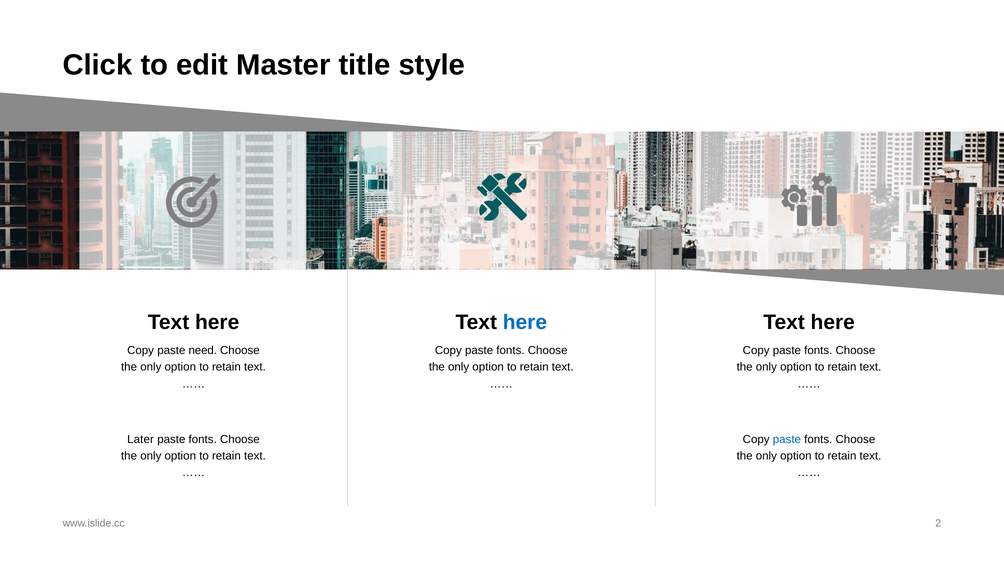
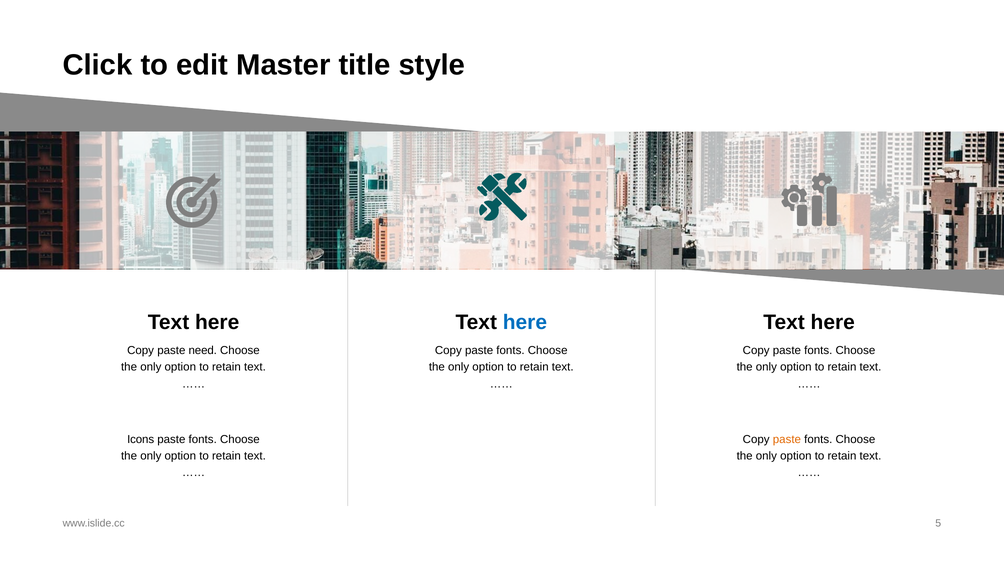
Later: Later -> Icons
paste at (787, 439) colour: blue -> orange
2: 2 -> 5
